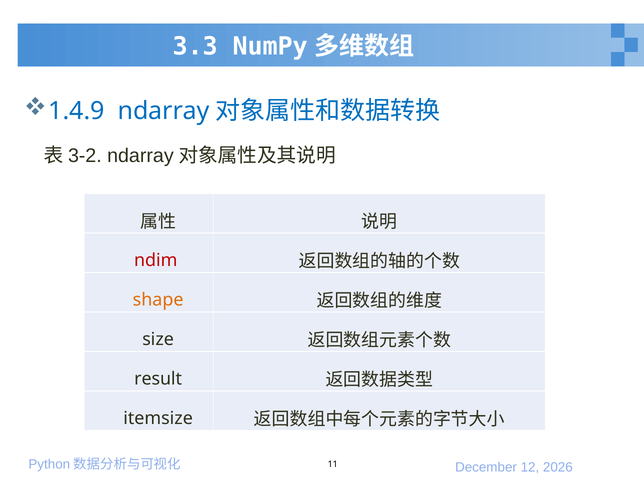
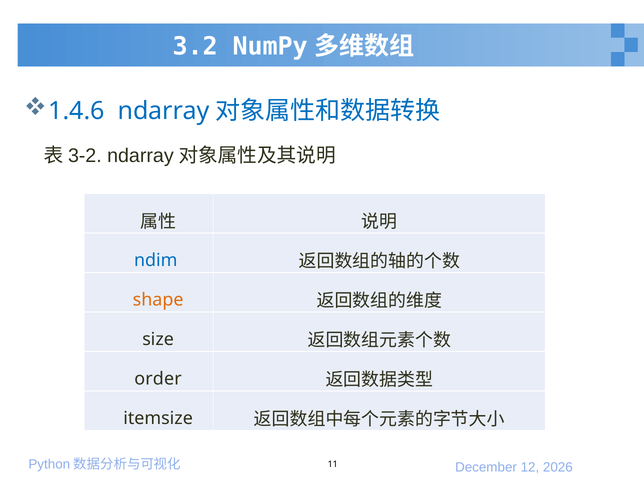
3.3: 3.3 -> 3.2
1.4.9: 1.4.9 -> 1.4.6
ndim colour: red -> blue
result: result -> order
